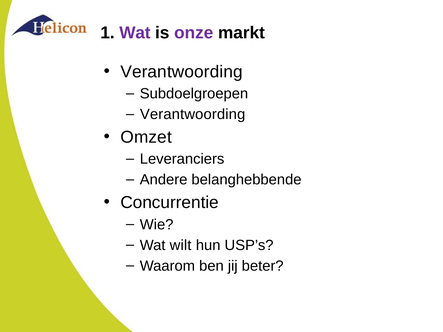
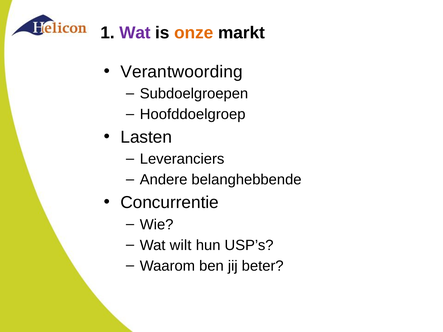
onze colour: purple -> orange
Verantwoording at (193, 114): Verantwoording -> Hoofddoelgroep
Omzet: Omzet -> Lasten
